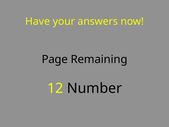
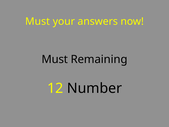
Have at (38, 21): Have -> Must
Page at (55, 59): Page -> Must
